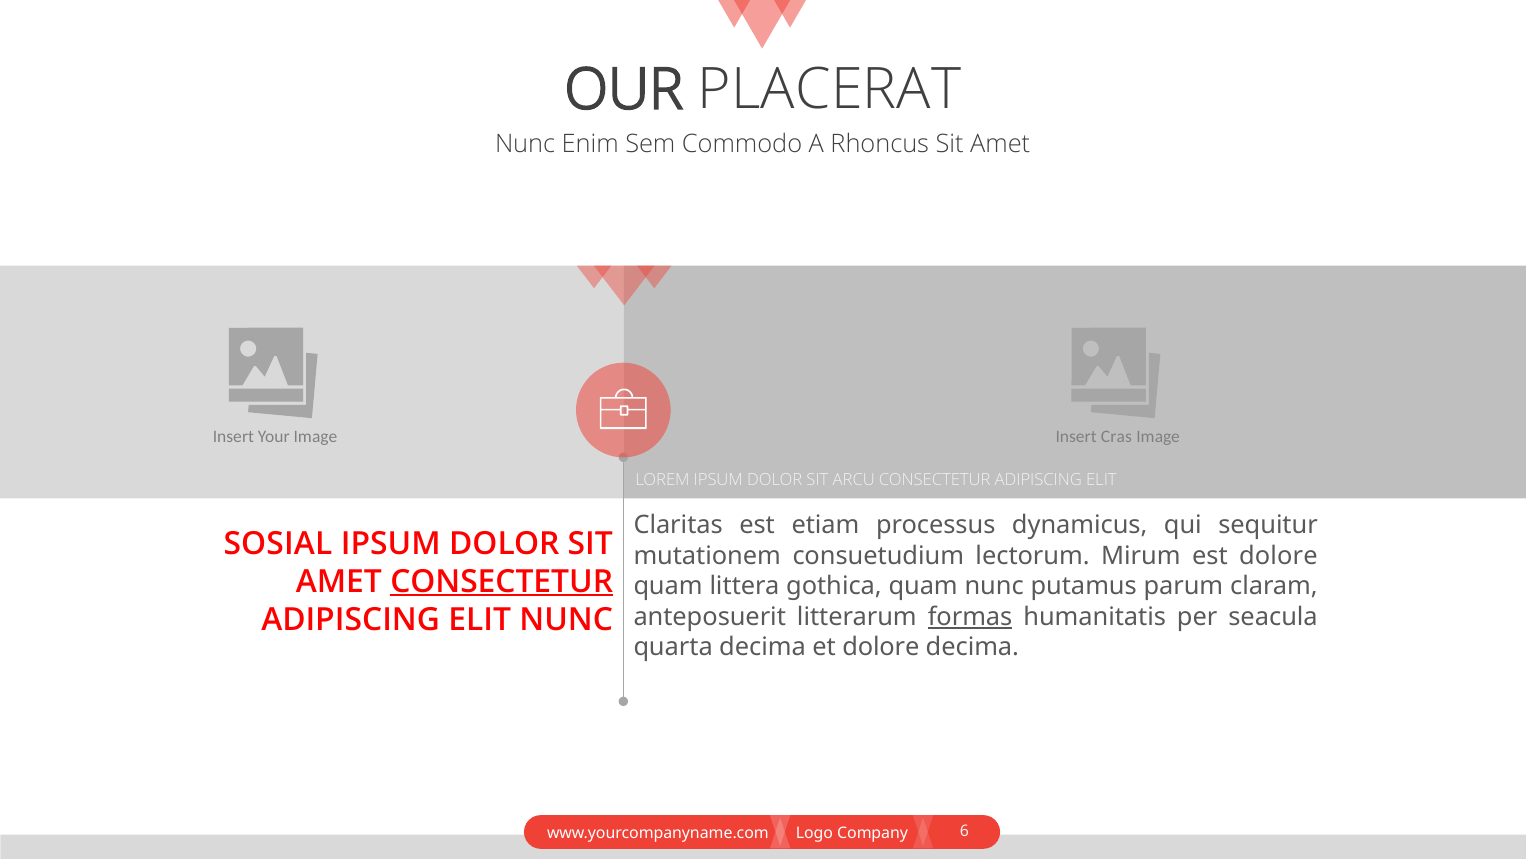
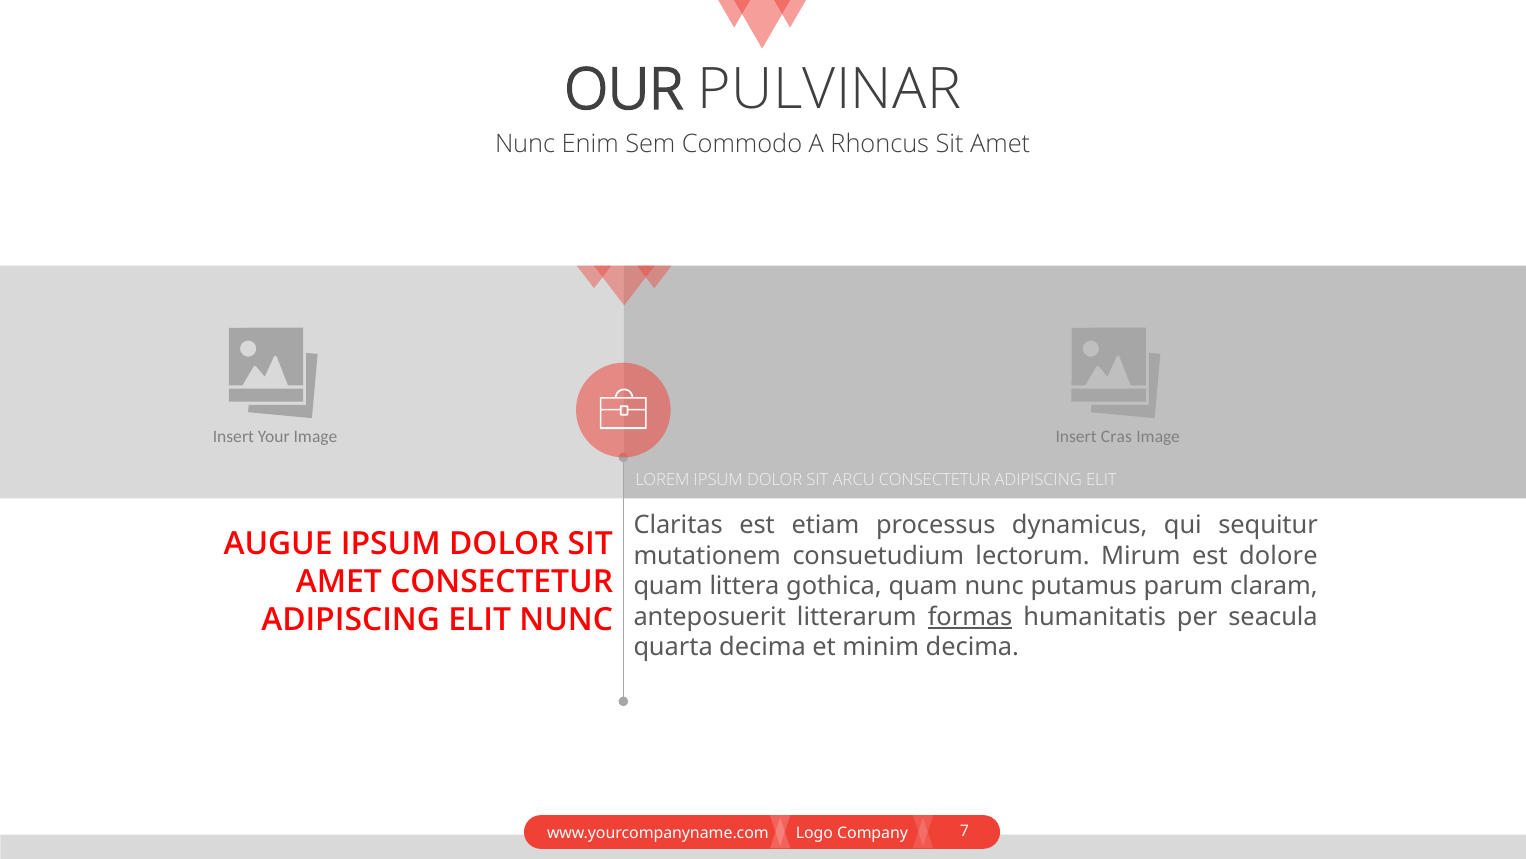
PLACERAT: PLACERAT -> PULVINAR
SOSIAL: SOSIAL -> AUGUE
CONSECTETUR at (502, 581) underline: present -> none
et dolore: dolore -> minim
6: 6 -> 7
